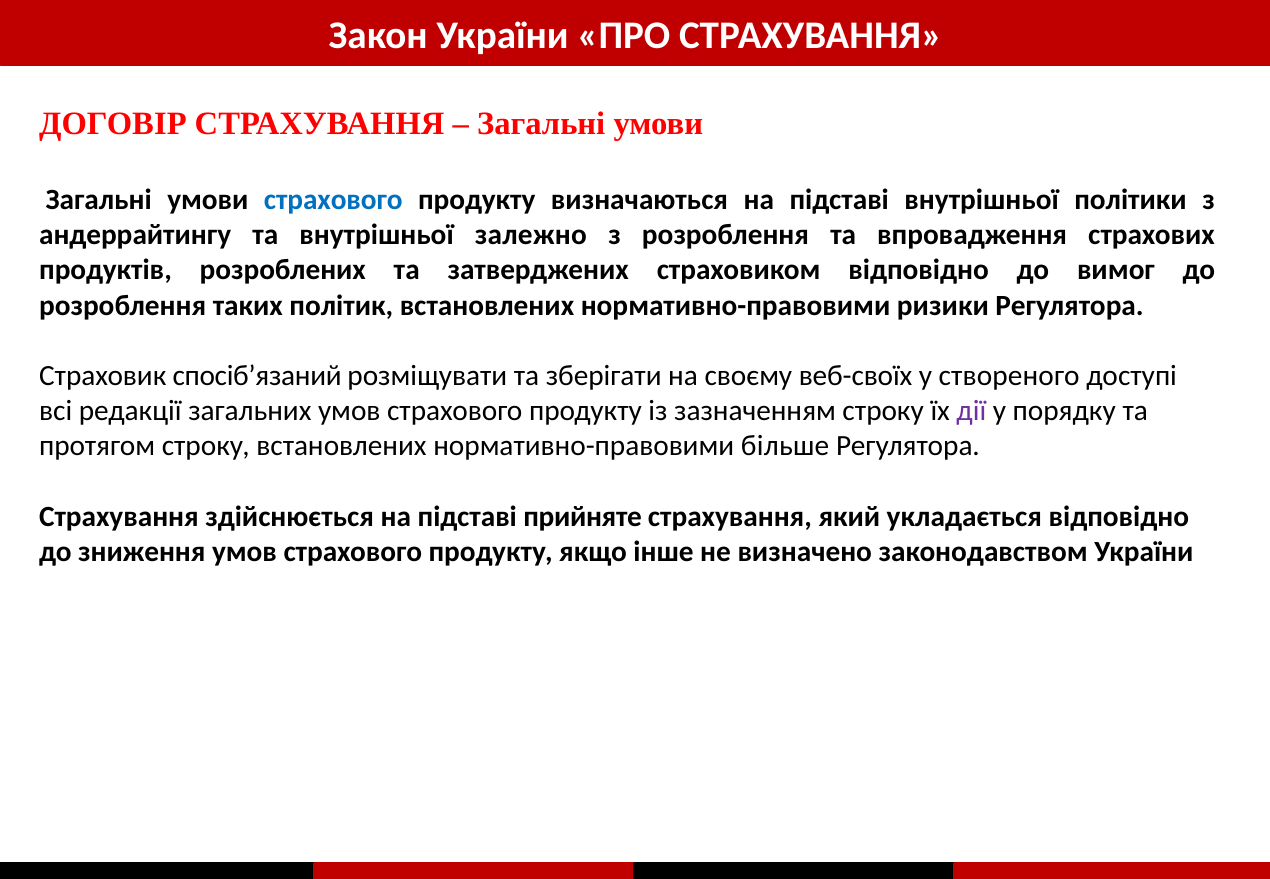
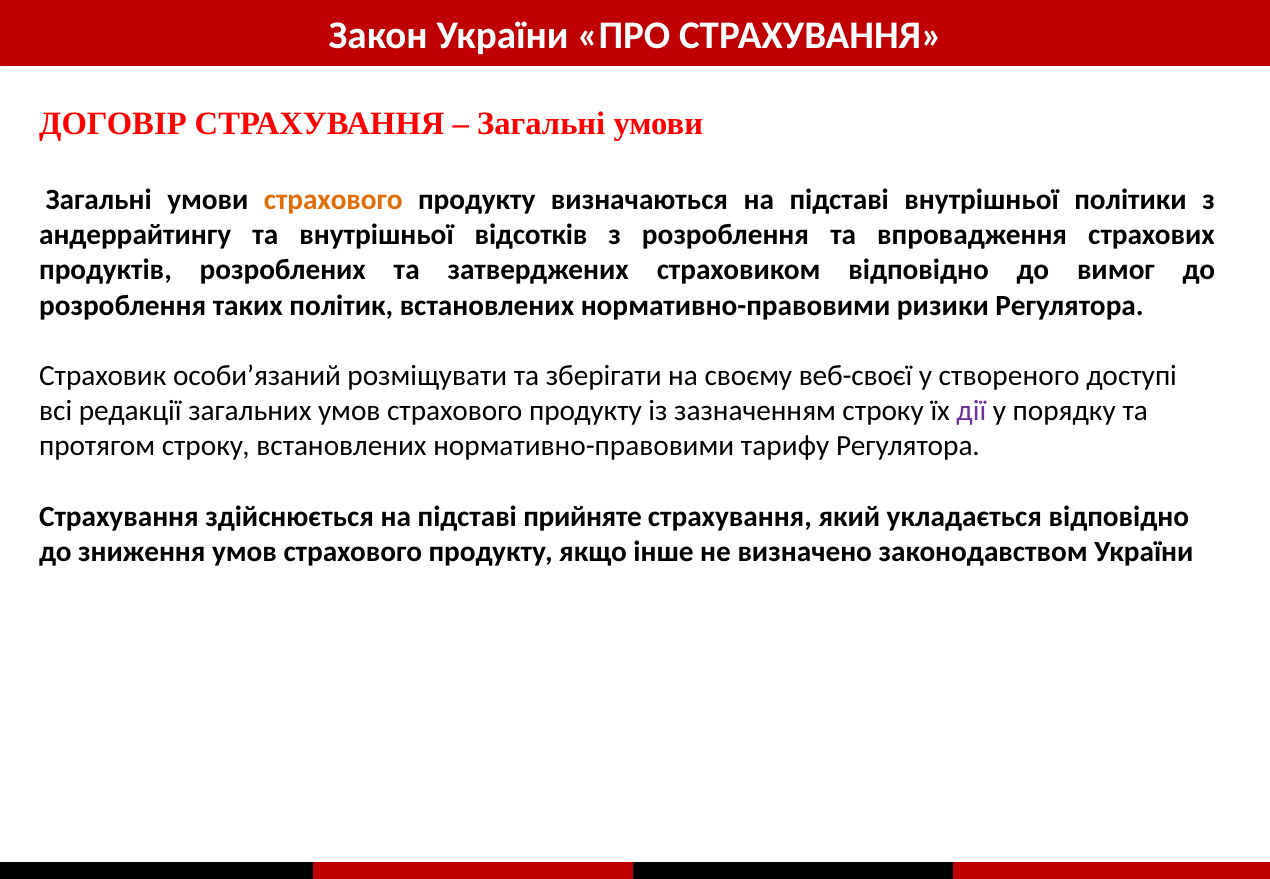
страхового at (333, 200) colour: blue -> orange
залежно: залежно -> відсотків
спосіб’язаний: спосіб’язаний -> особи’язаний
веб-своїх: веб-своїх -> веб-своєї
більше: більше -> тарифу
